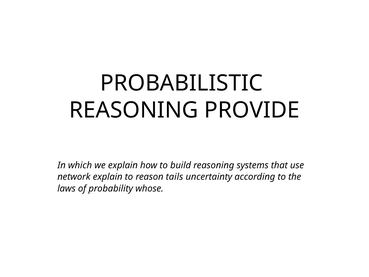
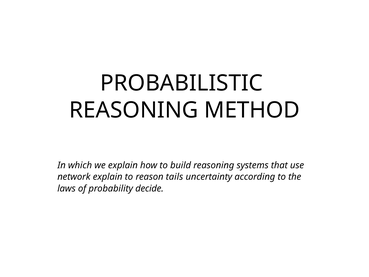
PROVIDE: PROVIDE -> METHOD
whose: whose -> decide
